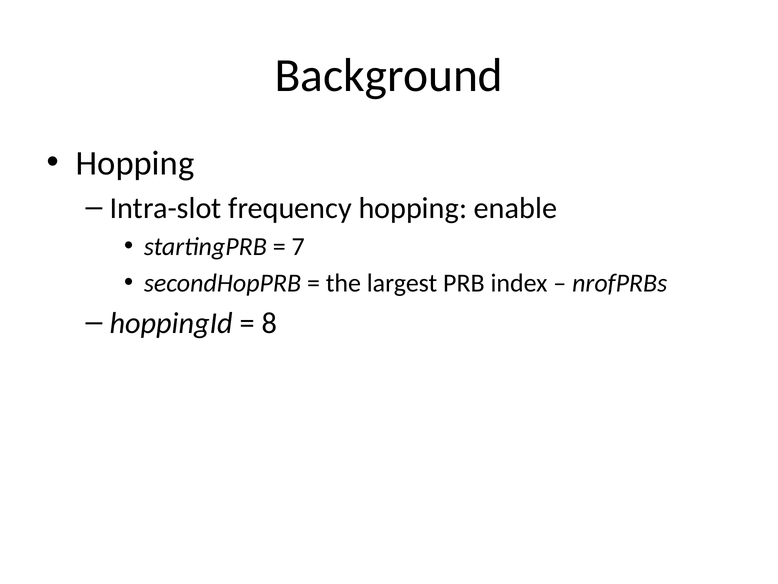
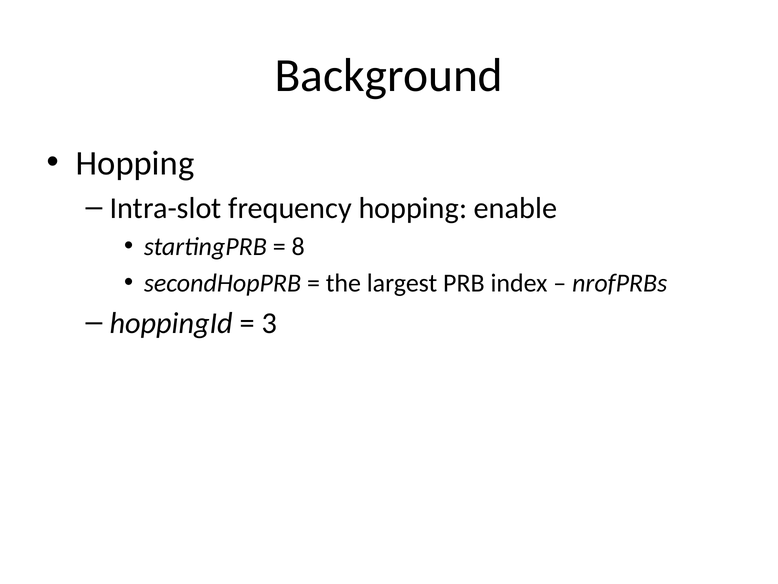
7: 7 -> 8
8: 8 -> 3
